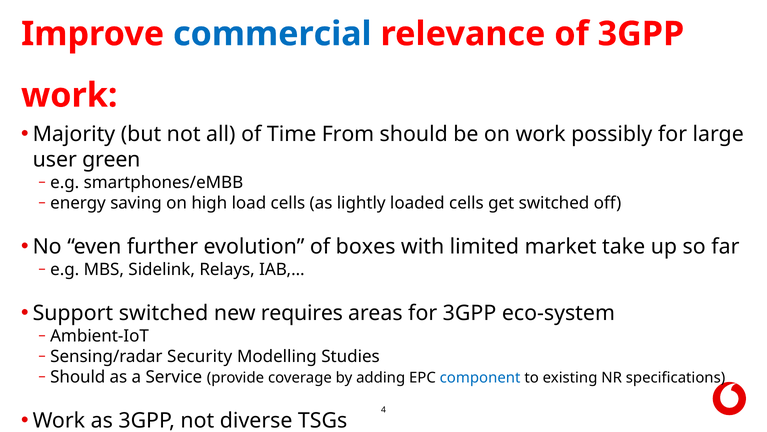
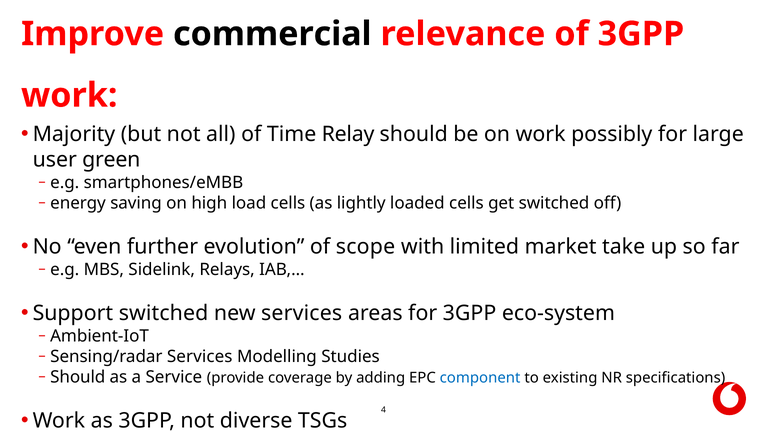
commercial colour: blue -> black
From: From -> Relay
boxes: boxes -> scope
new requires: requires -> services
Sensing/radar Security: Security -> Services
